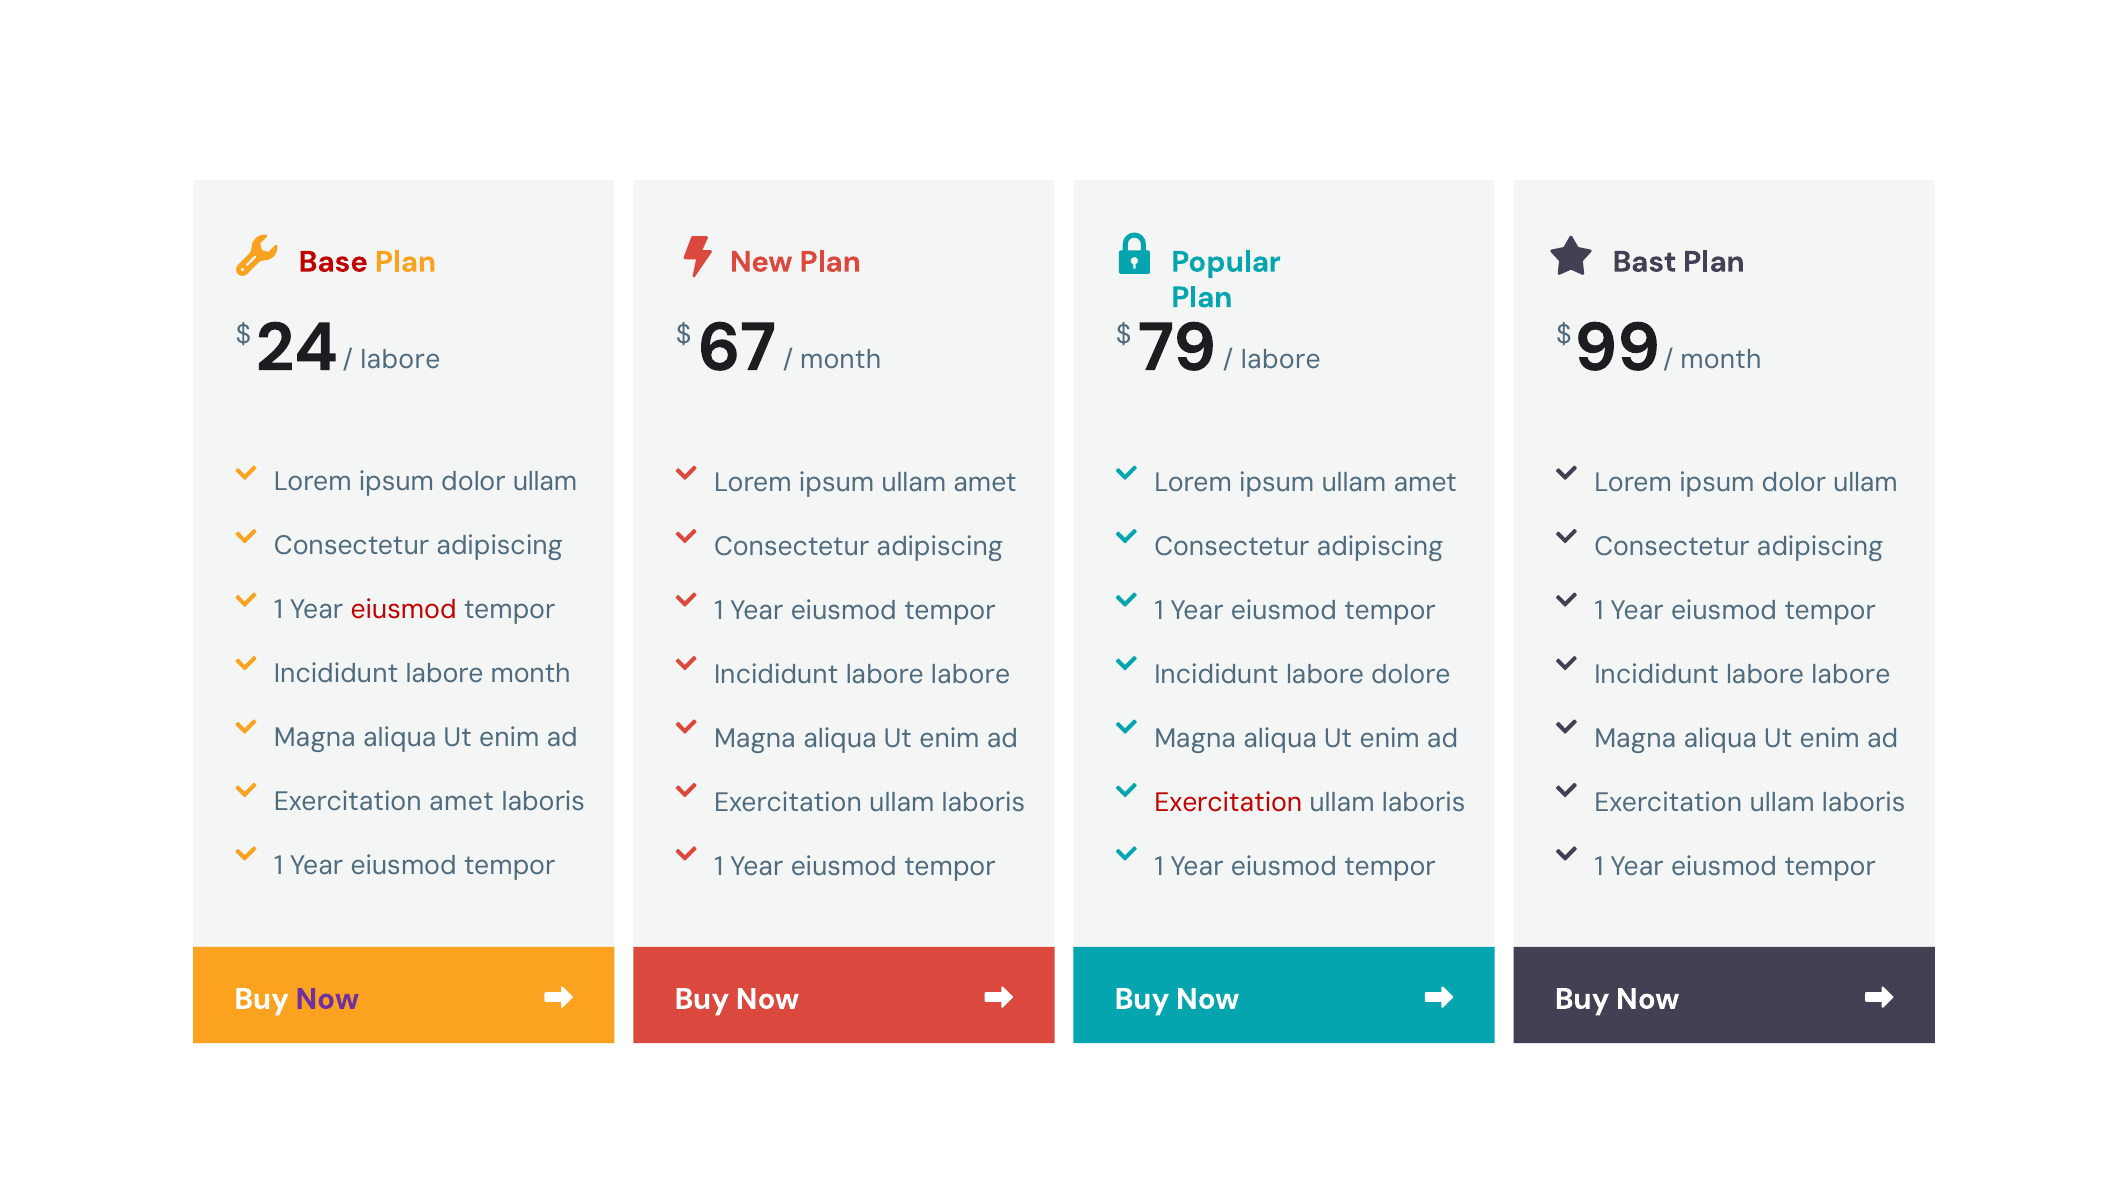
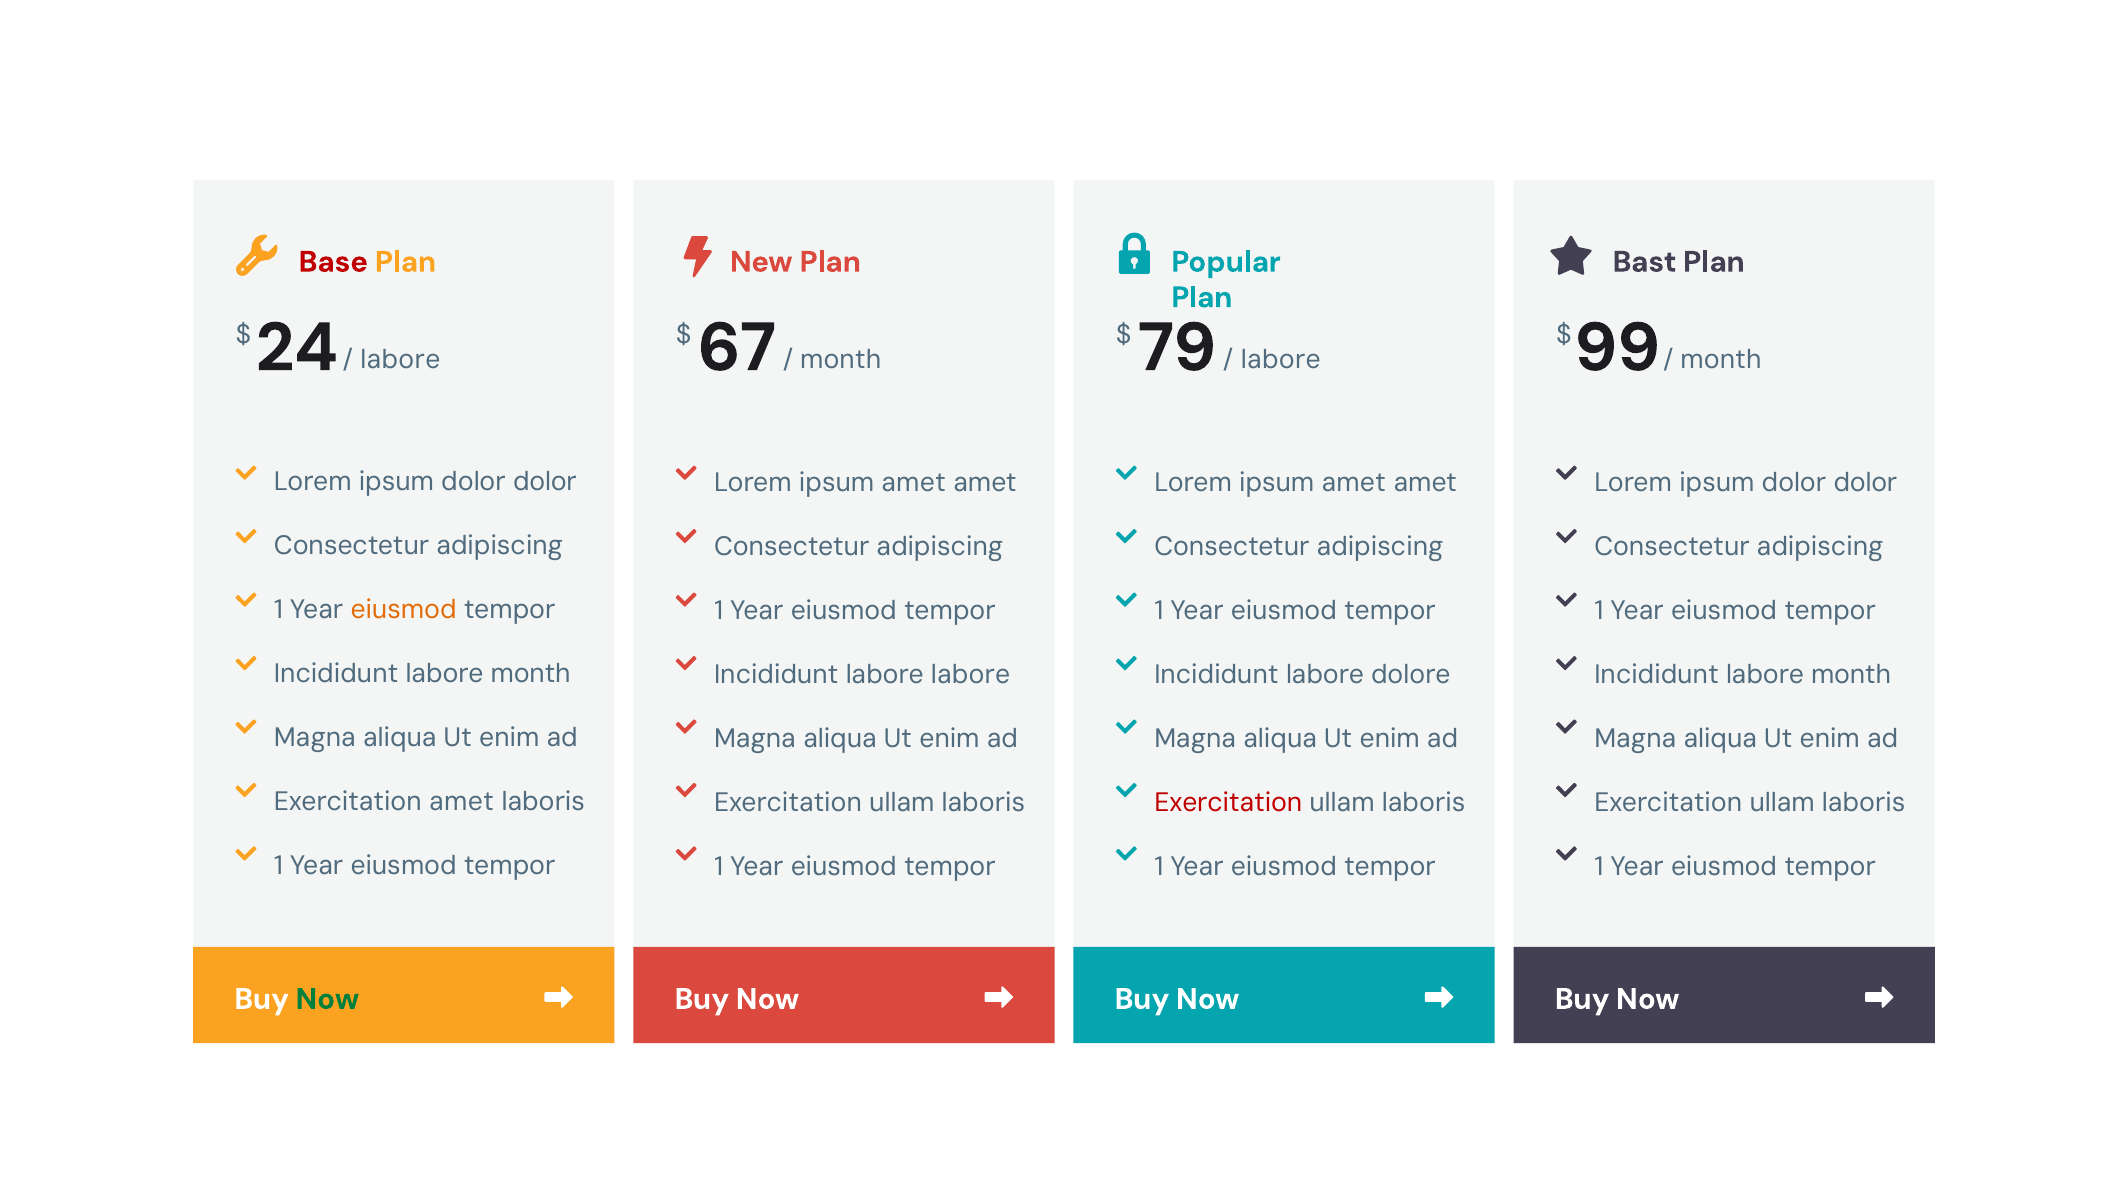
ullam at (545, 481): ullam -> dolor
ullam at (914, 483): ullam -> amet
ullam at (1354, 483): ullam -> amet
ullam at (1865, 483): ullam -> dolor
eiusmod at (404, 609) colour: red -> orange
labore at (1851, 675): labore -> month
Now at (327, 999) colour: purple -> green
